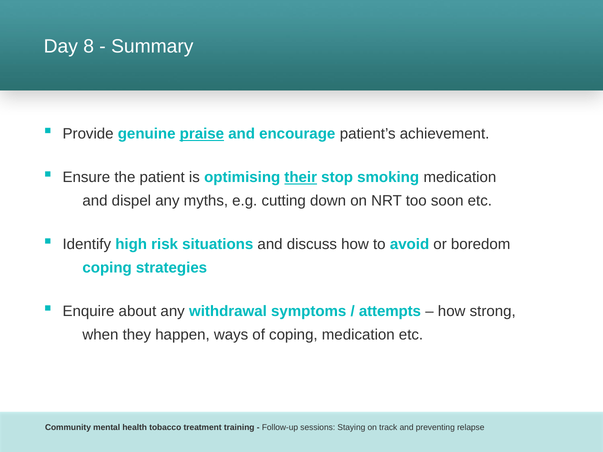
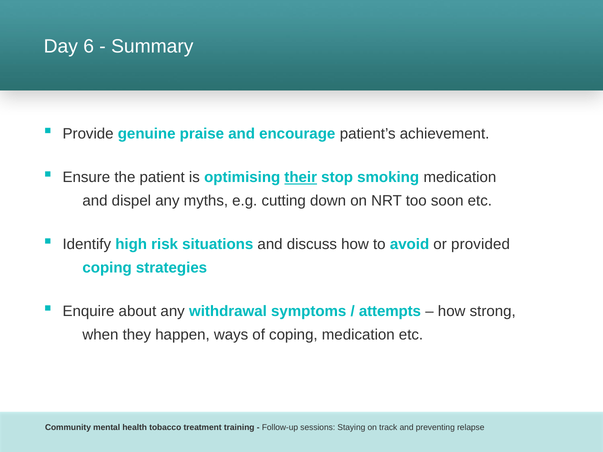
8: 8 -> 6
praise underline: present -> none
boredom: boredom -> provided
